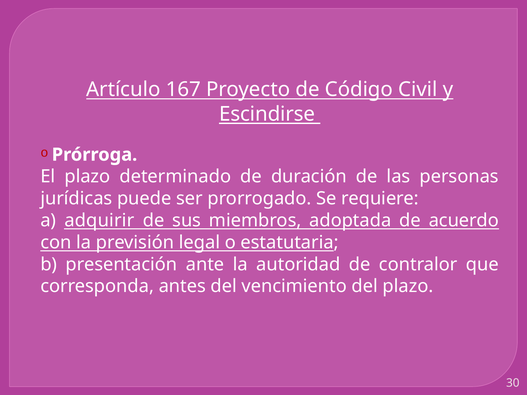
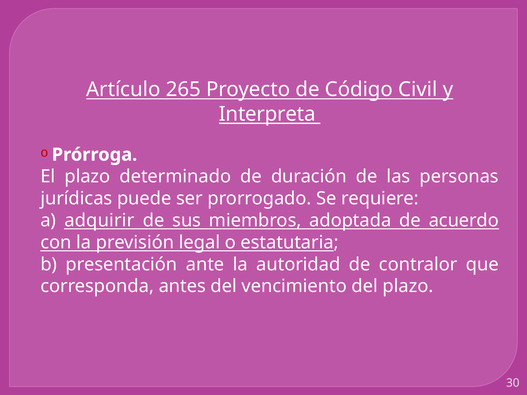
167: 167 -> 265
Escindirse: Escindirse -> Interpreta
